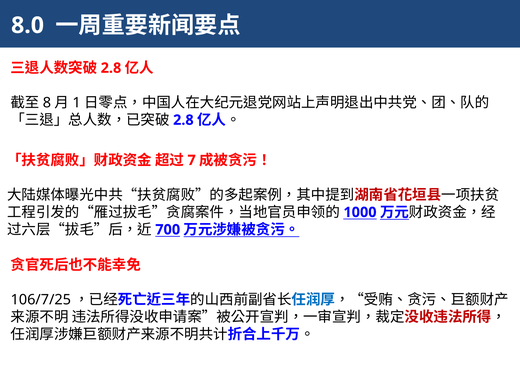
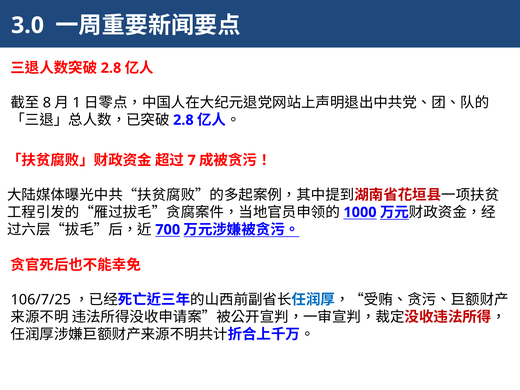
8.0: 8.0 -> 3.0
